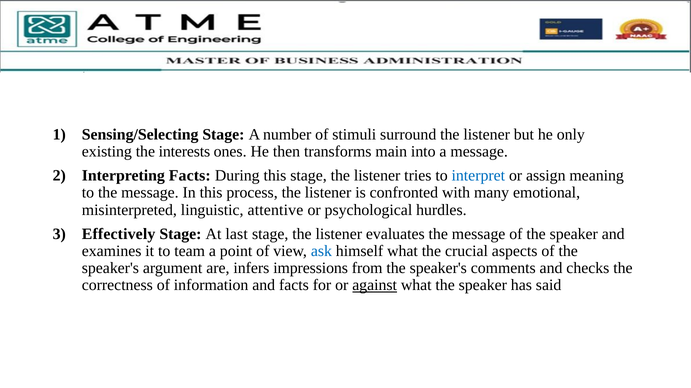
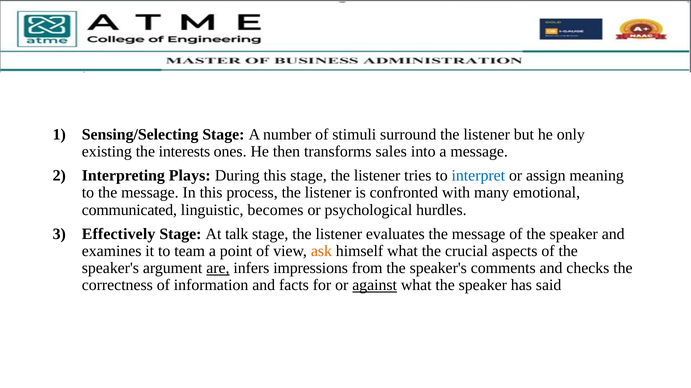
main: main -> sales
Interpreting Facts: Facts -> Plays
misinterpreted: misinterpreted -> communicated
attentive: attentive -> becomes
last: last -> talk
ask colour: blue -> orange
are underline: none -> present
